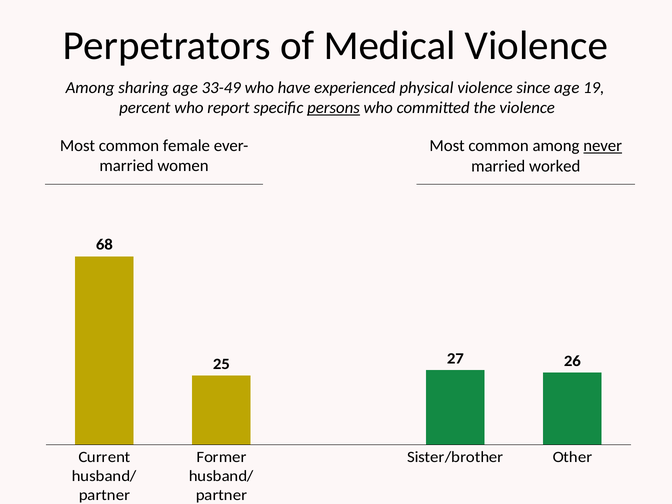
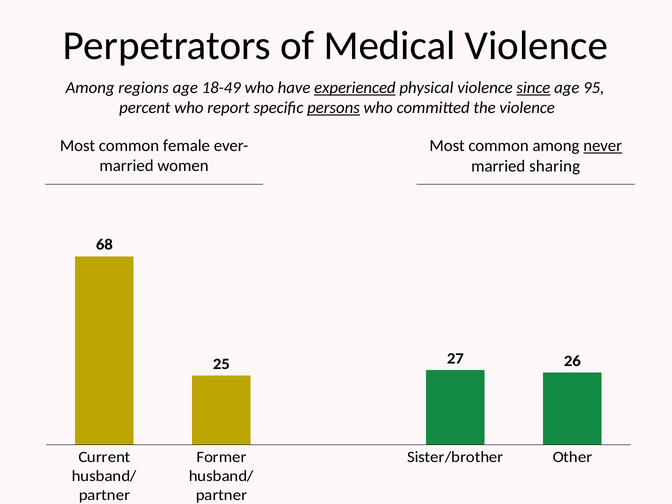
sharing: sharing -> regions
33-49: 33-49 -> 18-49
experienced underline: none -> present
since underline: none -> present
19: 19 -> 95
worked: worked -> sharing
